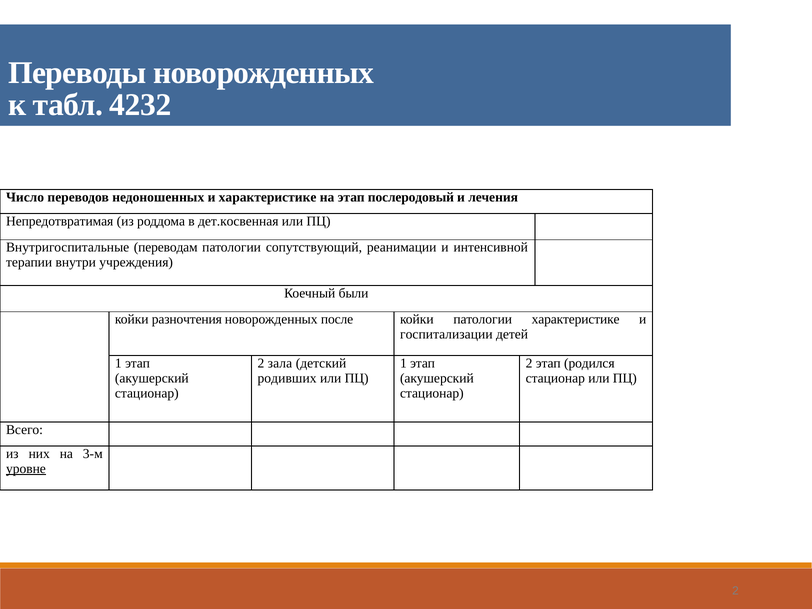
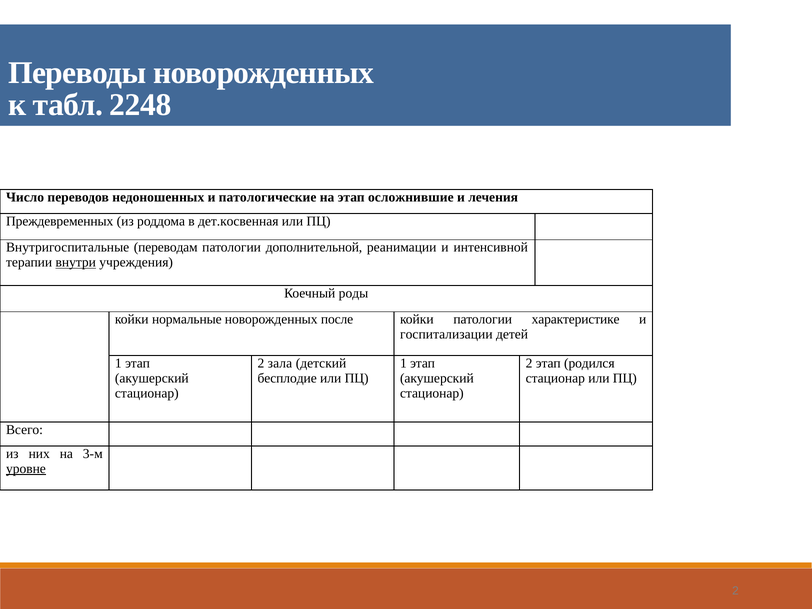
4232: 4232 -> 2248
и характеристике: характеристике -> патологические
послеродовый: послеродовый -> осложнившие
Непредотвратимая: Непредотвратимая -> Преждевременных
сопутствующий: сопутствующий -> дополнительной
внутри underline: none -> present
были: были -> роды
разночтения: разночтения -> нормальные
родивших: родивших -> бесплодие
